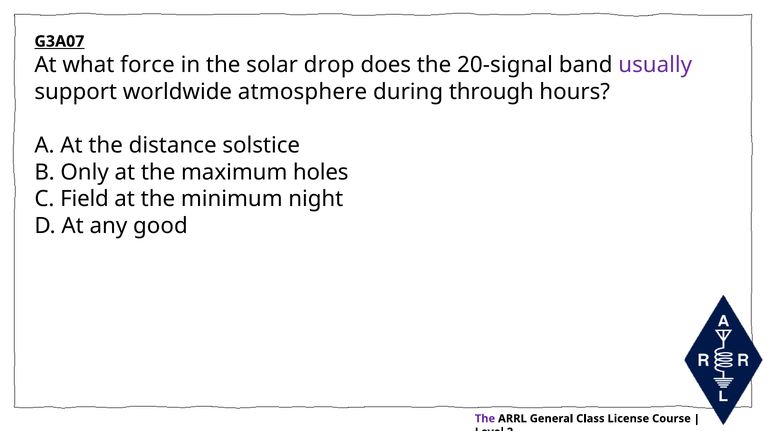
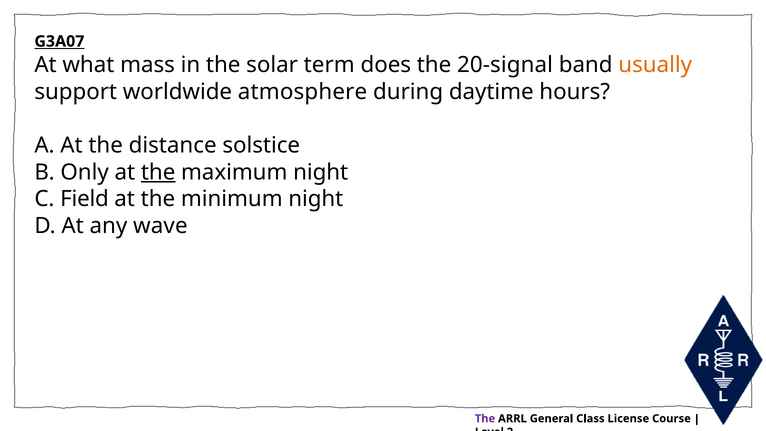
force: force -> mass
drop: drop -> term
usually colour: purple -> orange
through: through -> daytime
the at (158, 172) underline: none -> present
maximum holes: holes -> night
good: good -> wave
